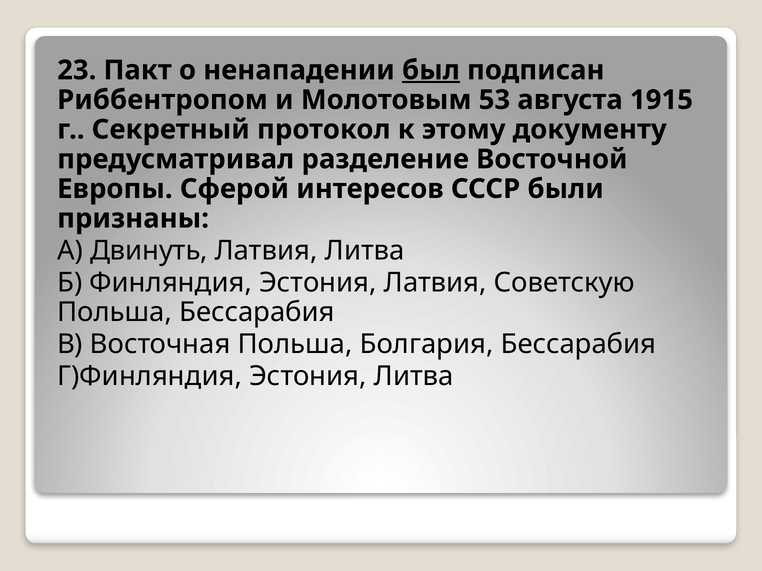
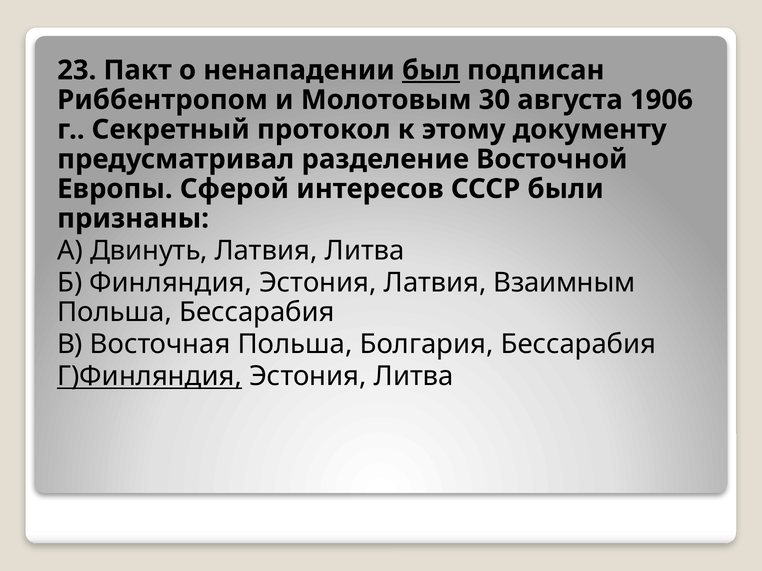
53: 53 -> 30
1915: 1915 -> 1906
Советскую: Советскую -> Взаимным
Г)Финляндия underline: none -> present
